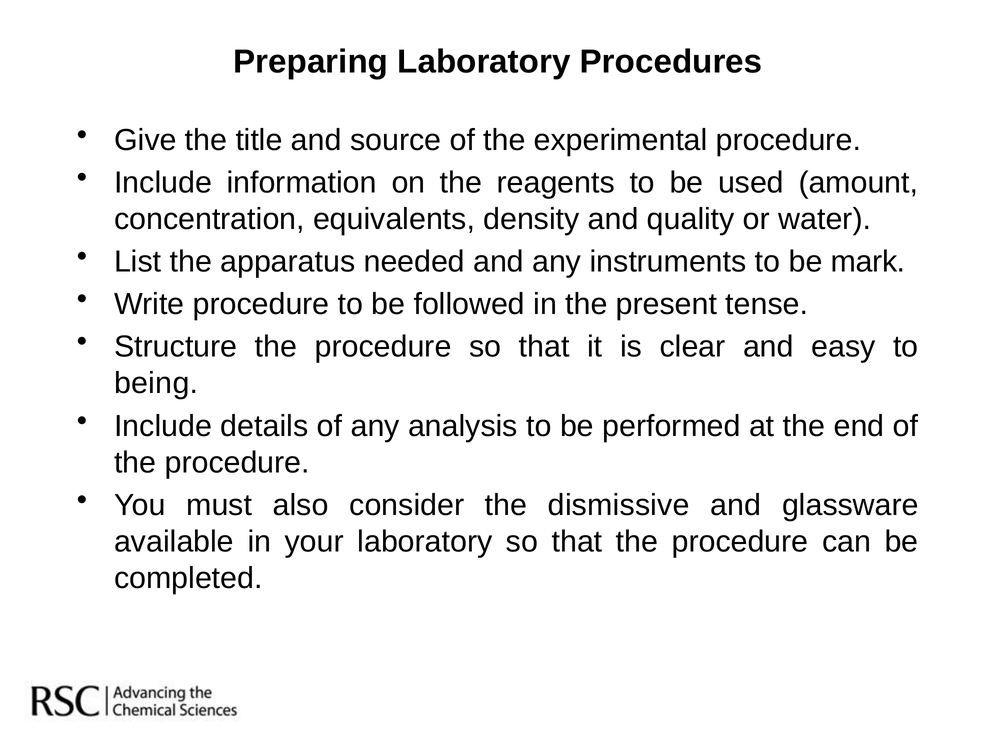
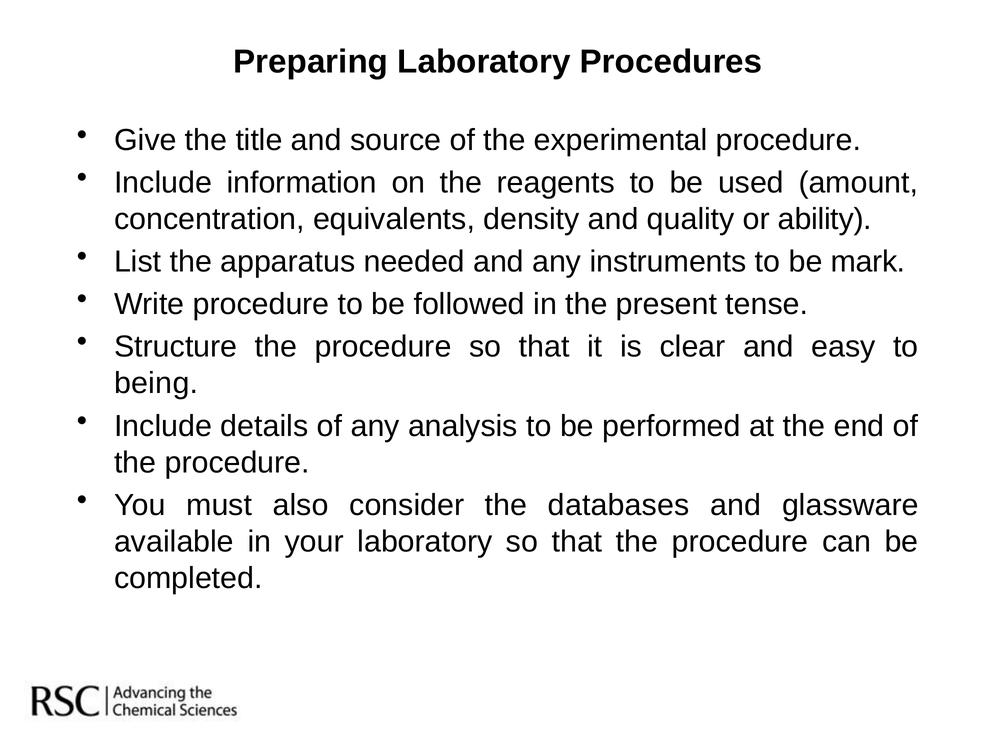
water: water -> ability
dismissive: dismissive -> databases
